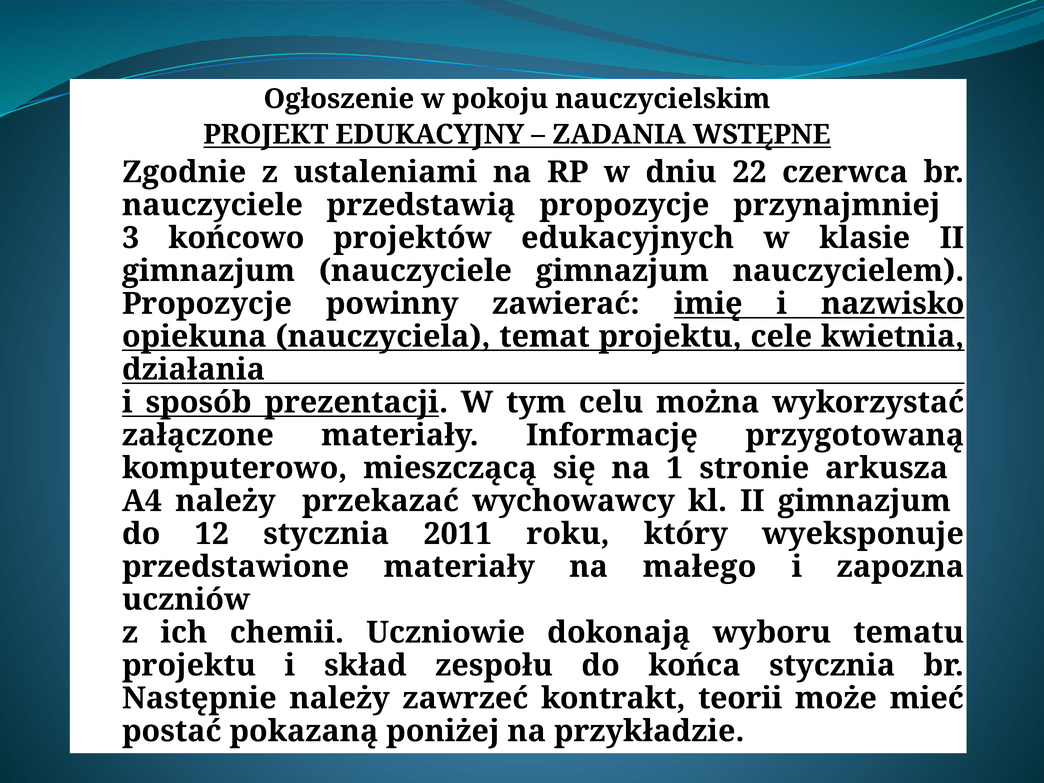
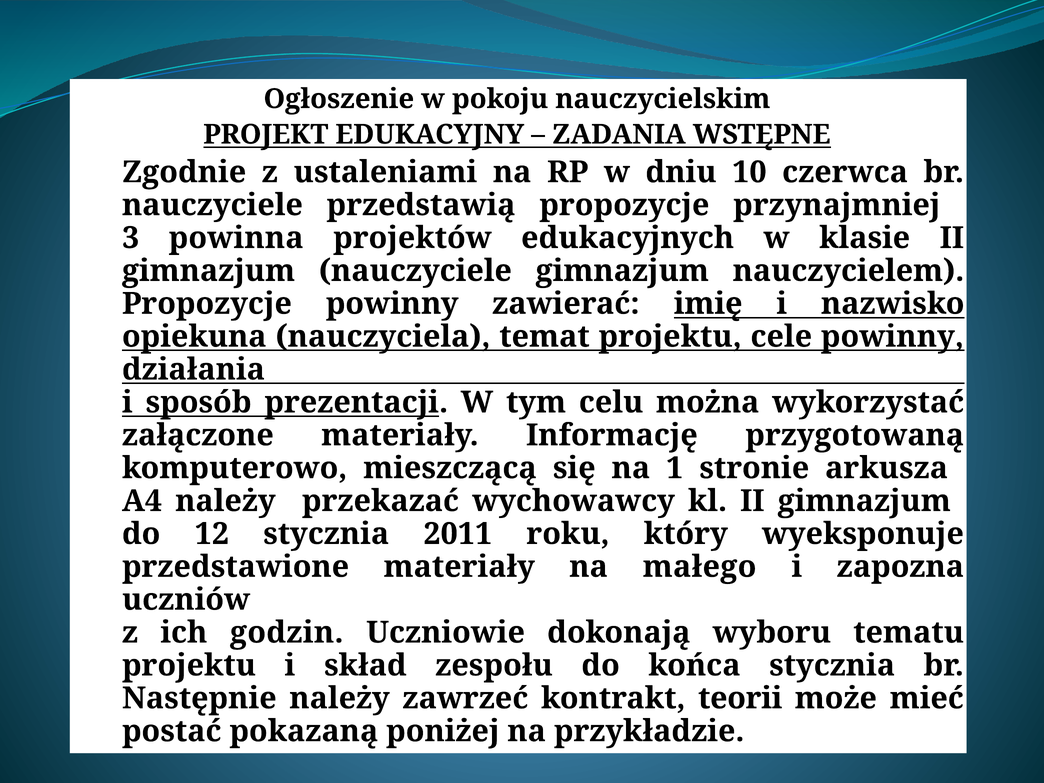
22: 22 -> 10
końcowo: końcowo -> powinna
cele kwietnia: kwietnia -> powinny
chemii: chemii -> godzin
